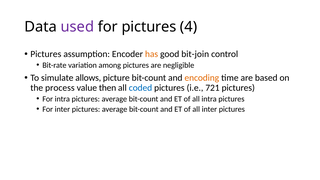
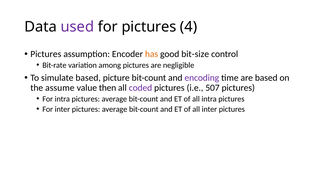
bit-join: bit-join -> bit-size
simulate allows: allows -> based
encoding colour: orange -> purple
process: process -> assume
coded colour: blue -> purple
721: 721 -> 507
